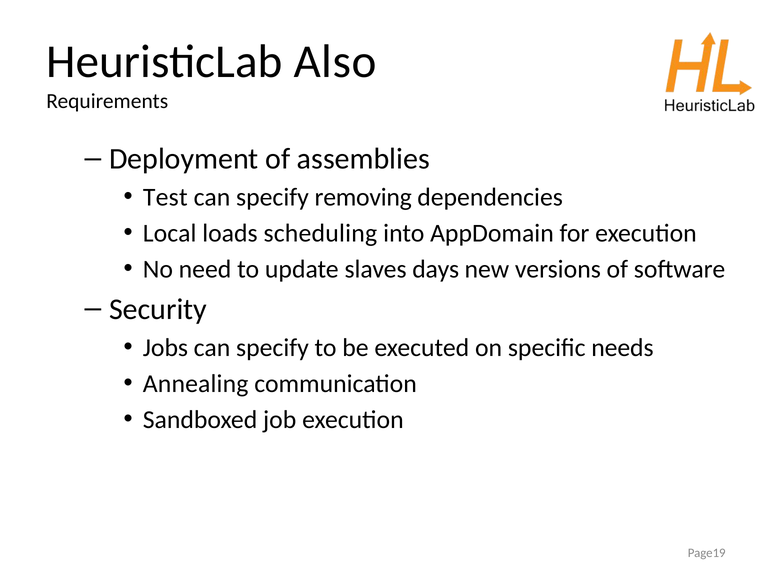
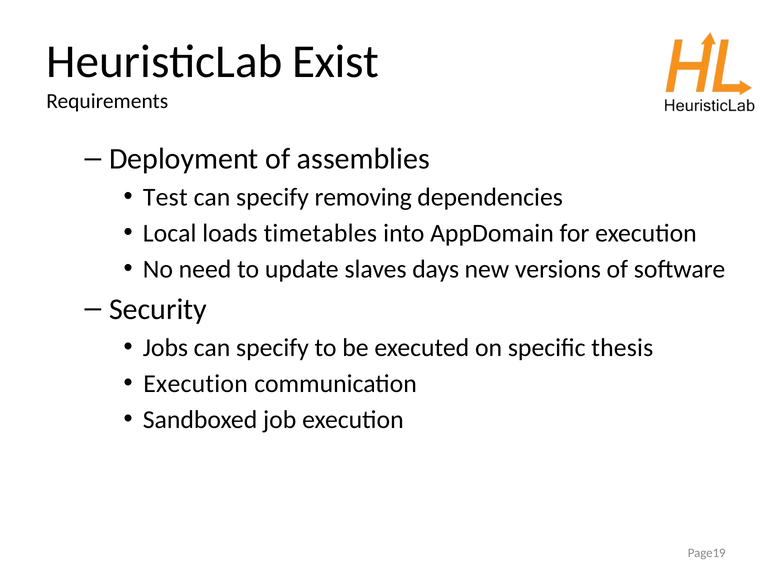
Also: Also -> Exist
scheduling: scheduling -> timetables
needs: needs -> thesis
Annealing at (196, 384): Annealing -> Execution
